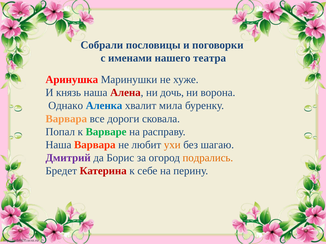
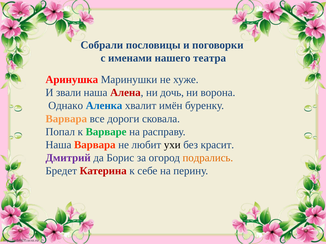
князь: князь -> звали
мила: мила -> имён
ухи colour: orange -> black
шагаю: шагаю -> красит
